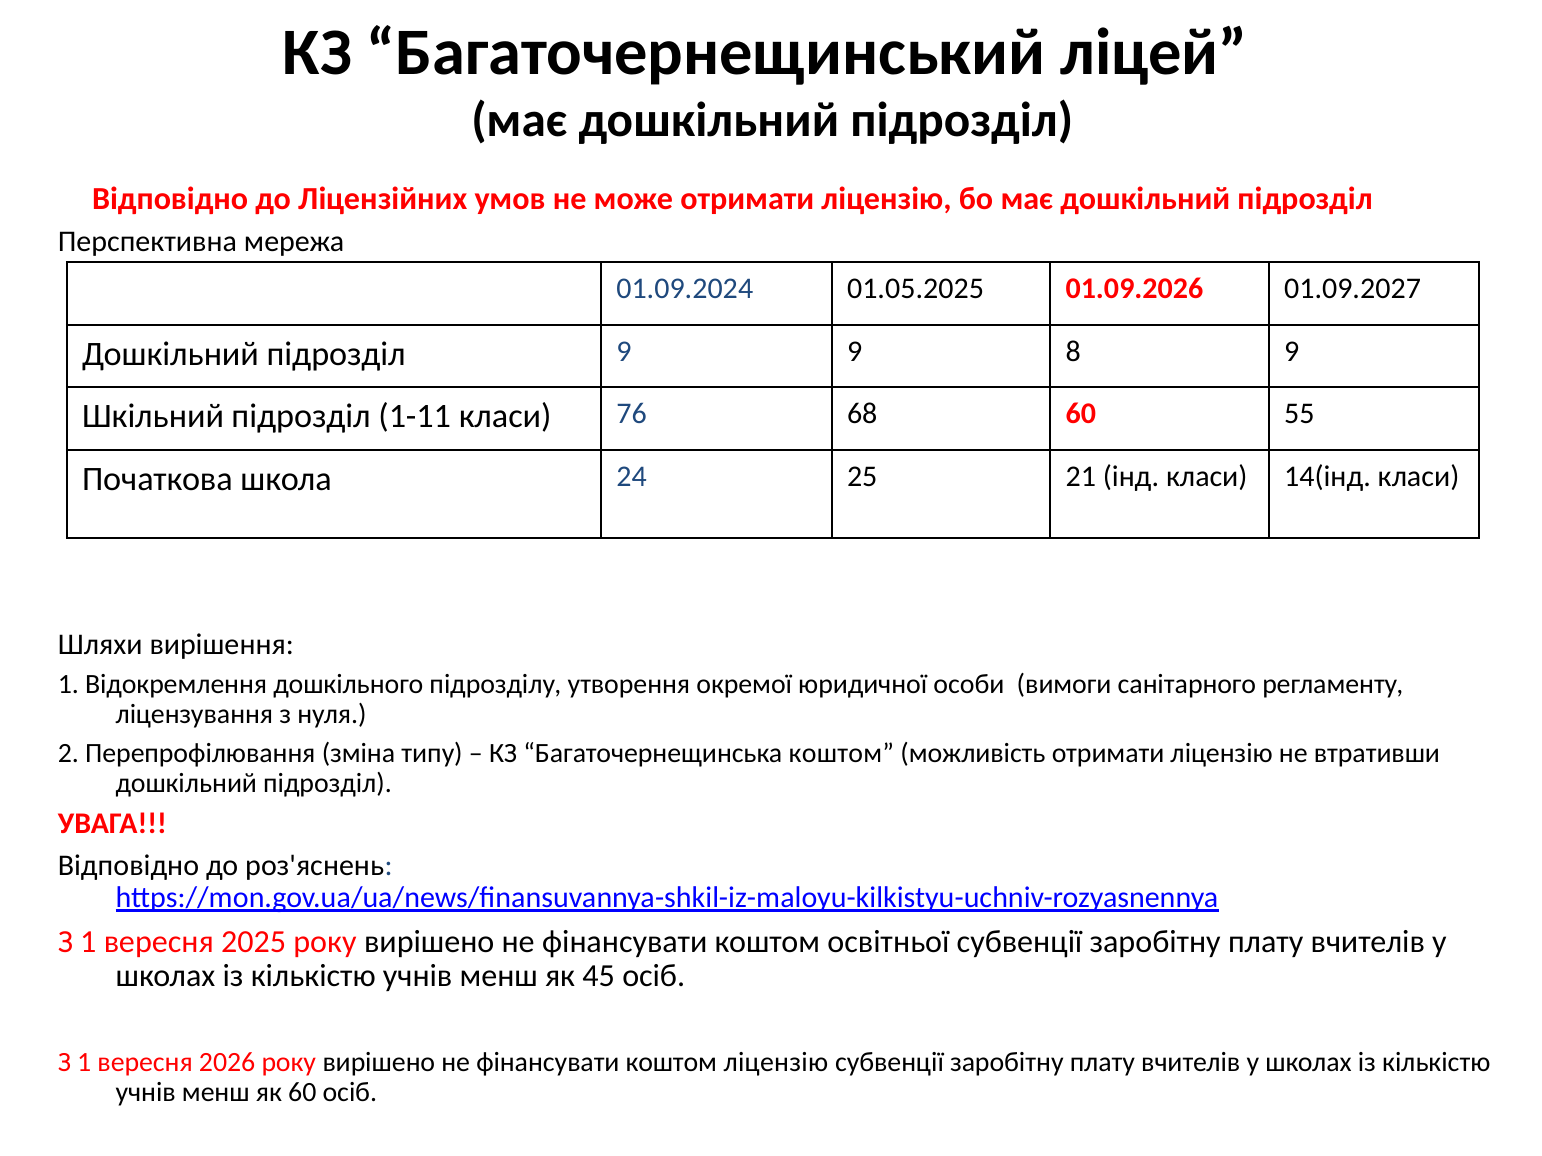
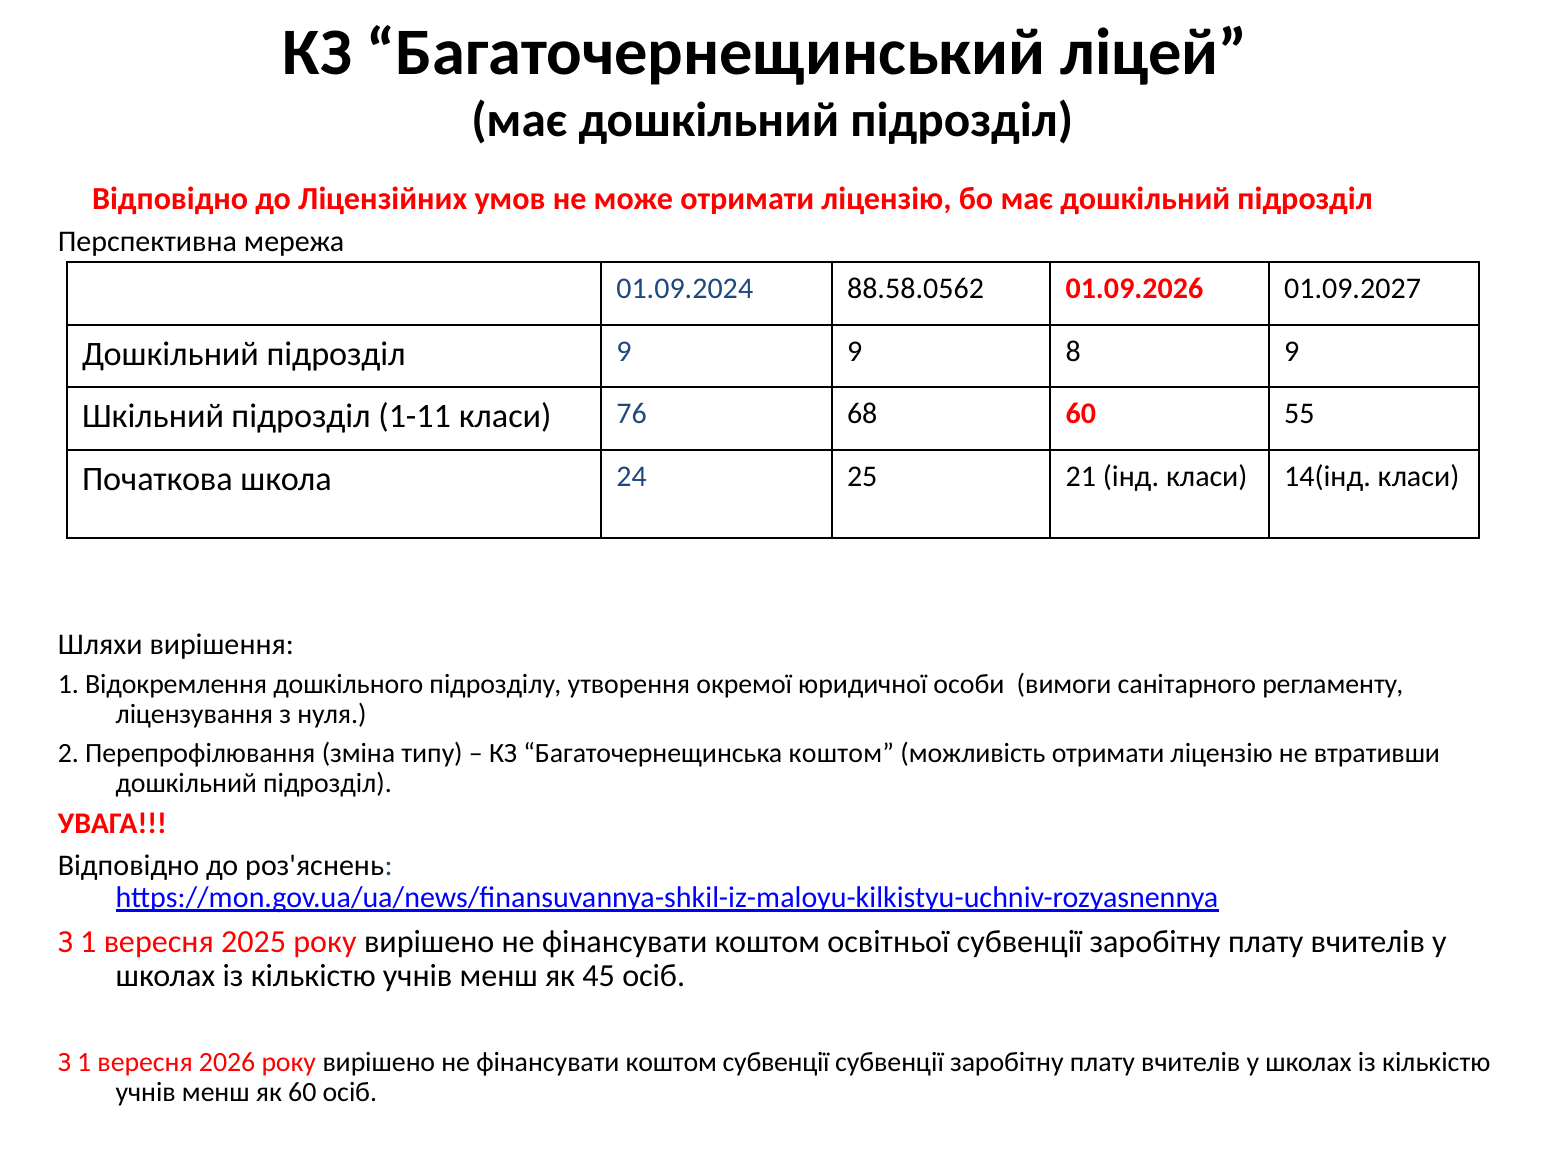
01.05.2025: 01.05.2025 -> 88.58.0562
коштом ліцензію: ліцензію -> субвенції
